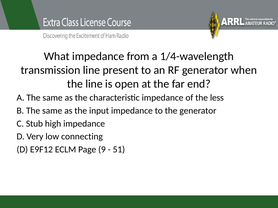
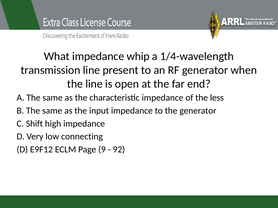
from: from -> whip
Stub: Stub -> Shift
51: 51 -> 92
